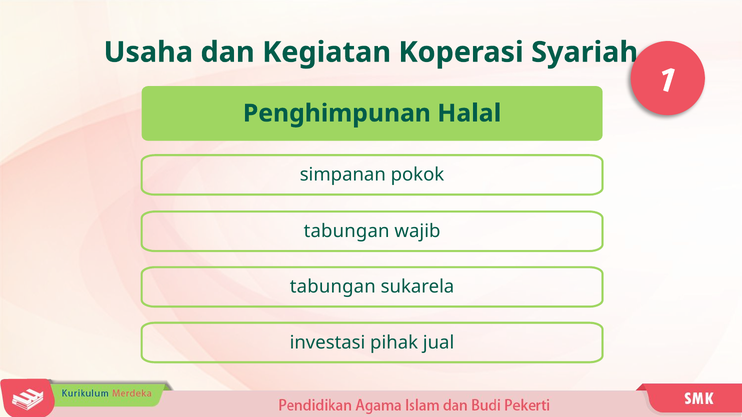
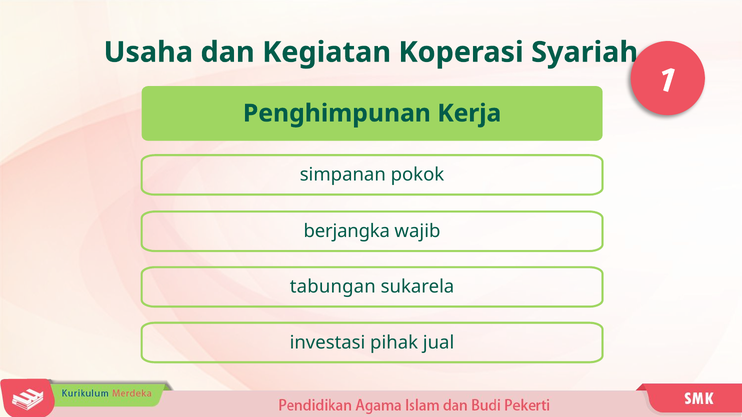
Halal: Halal -> Kerja
tabungan at (347, 231): tabungan -> berjangka
